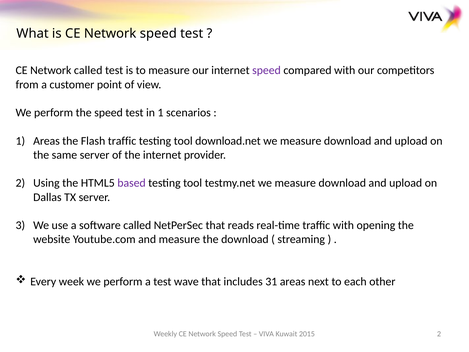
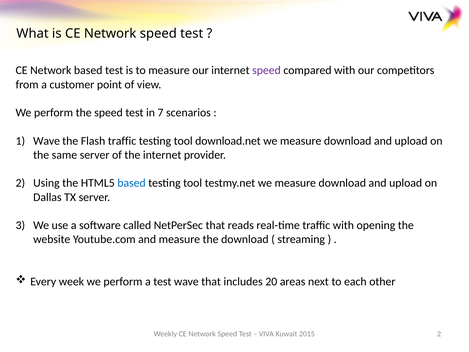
Network called: called -> based
in 1: 1 -> 7
Areas at (47, 141): Areas -> Wave
based at (132, 183) colour: purple -> blue
31: 31 -> 20
